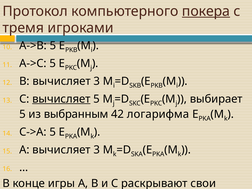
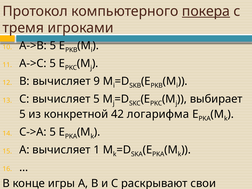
B вычисляет 3: 3 -> 9
вычисляет at (61, 99) underline: present -> none
выбранным: выбранным -> конкретной
A вычисляет 3: 3 -> 1
